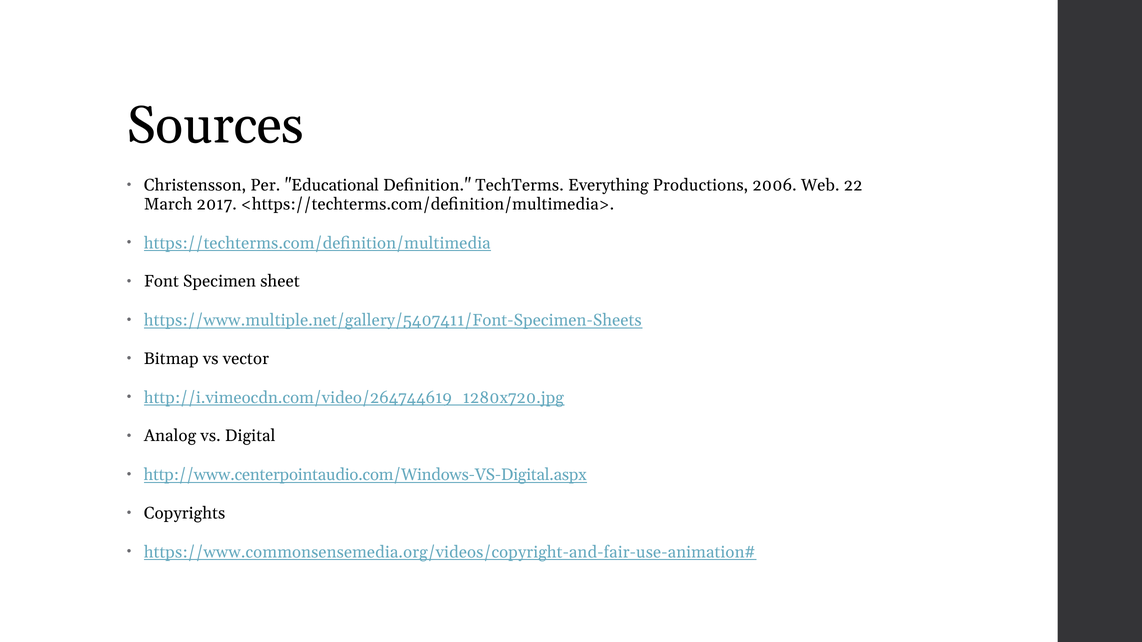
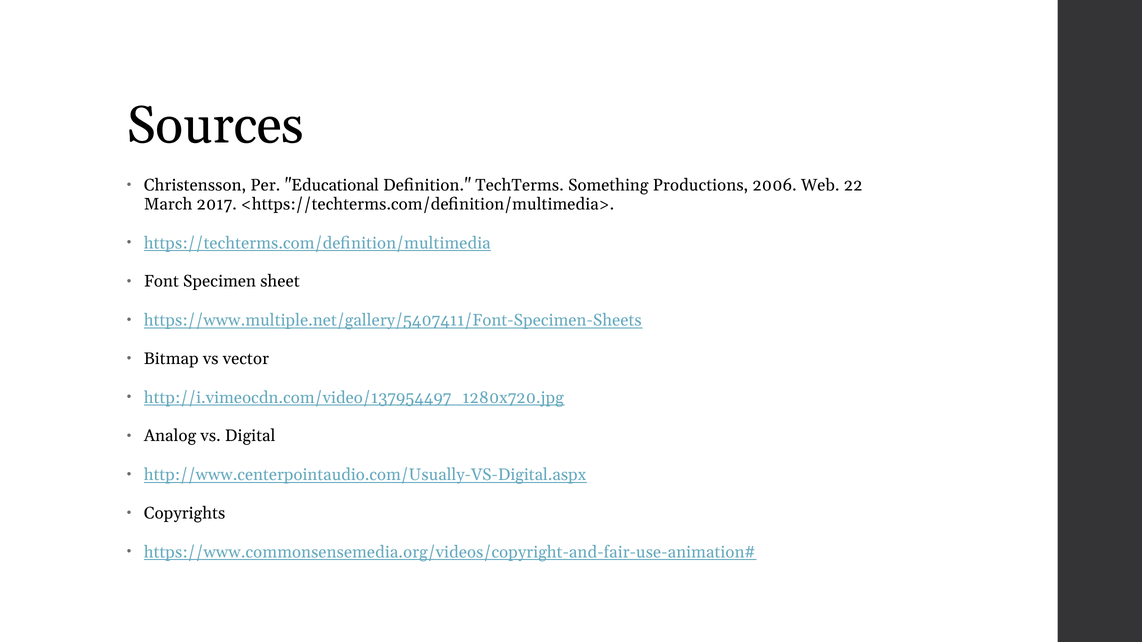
Everything: Everything -> Something
http://i.vimeocdn.com/video/264744619_1280x720.jpg: http://i.vimeocdn.com/video/264744619_1280x720.jpg -> http://i.vimeocdn.com/video/137954497_1280x720.jpg
http://www.centerpointaudio.com/Windows-VS-Digital.aspx: http://www.centerpointaudio.com/Windows-VS-Digital.aspx -> http://www.centerpointaudio.com/Usually-VS-Digital.aspx
